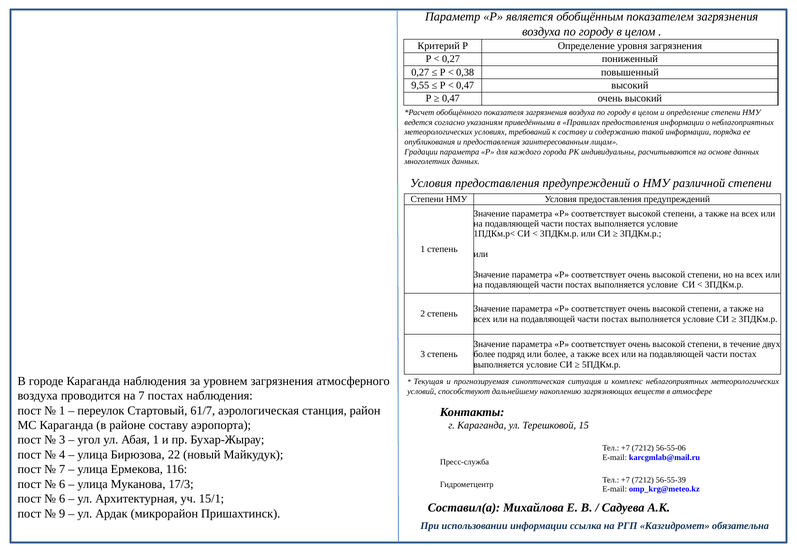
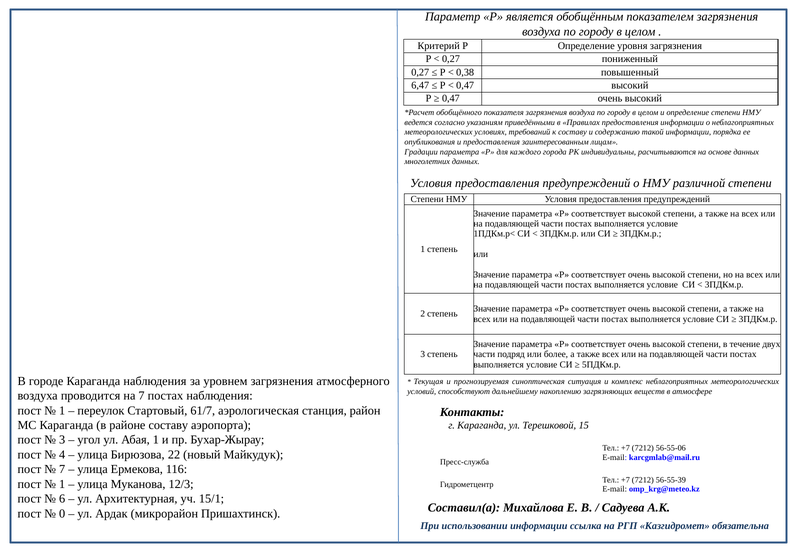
9,55: 9,55 -> 6,47
более at (484, 354): более -> части
6 at (62, 484): 6 -> 1
17/3: 17/3 -> 12/3
9: 9 -> 0
